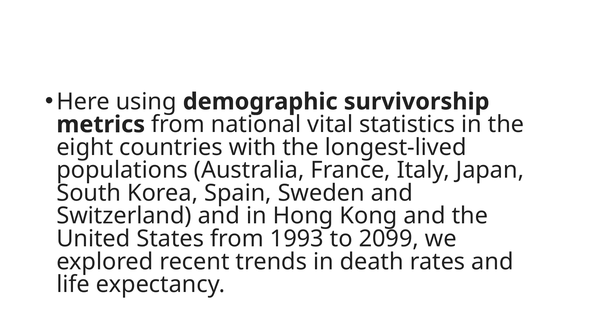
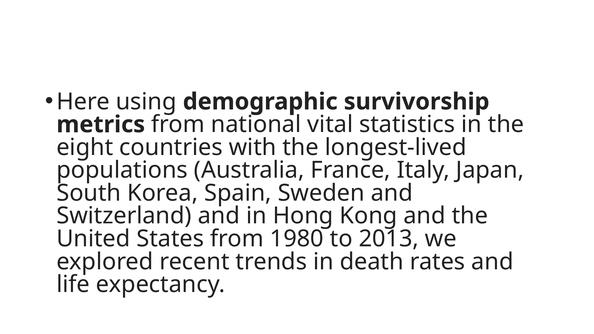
1993: 1993 -> 1980
2099: 2099 -> 2013
